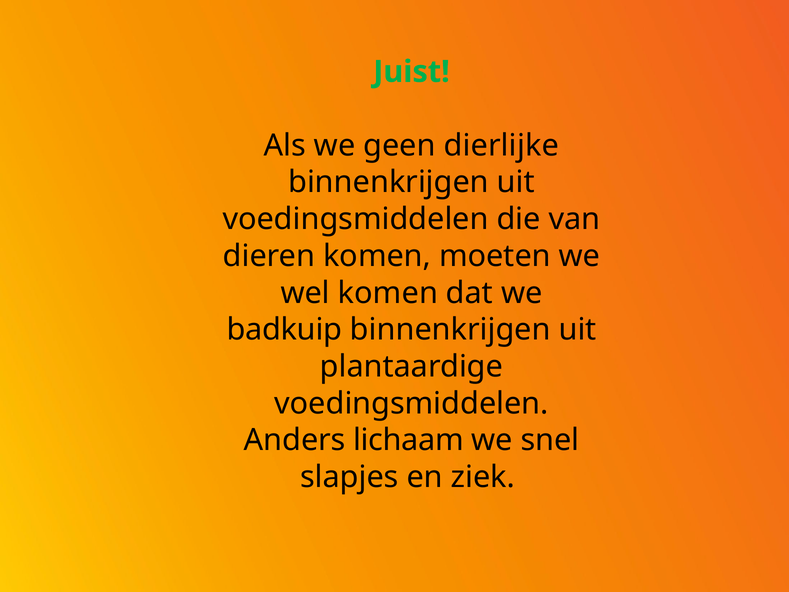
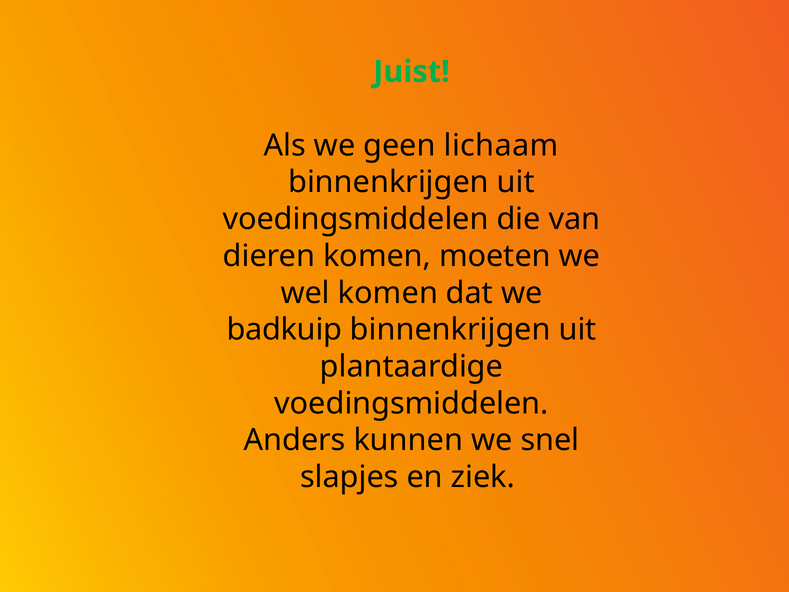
dierlijke: dierlijke -> lichaam
lichaam: lichaam -> kunnen
